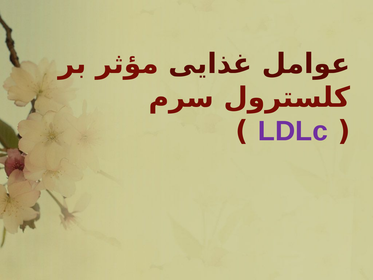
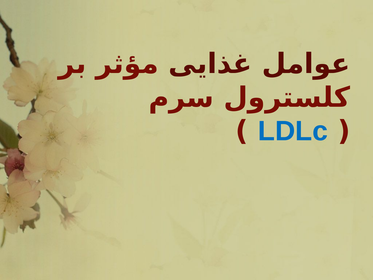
LDLc colour: purple -> blue
